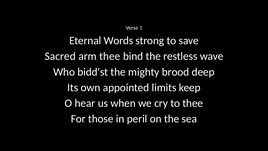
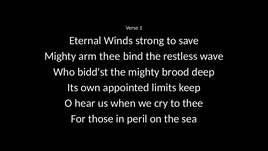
Words: Words -> Winds
Sacred at (60, 56): Sacred -> Mighty
